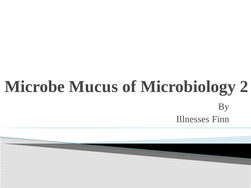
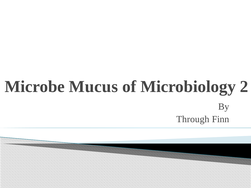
Illnesses: Illnesses -> Through
